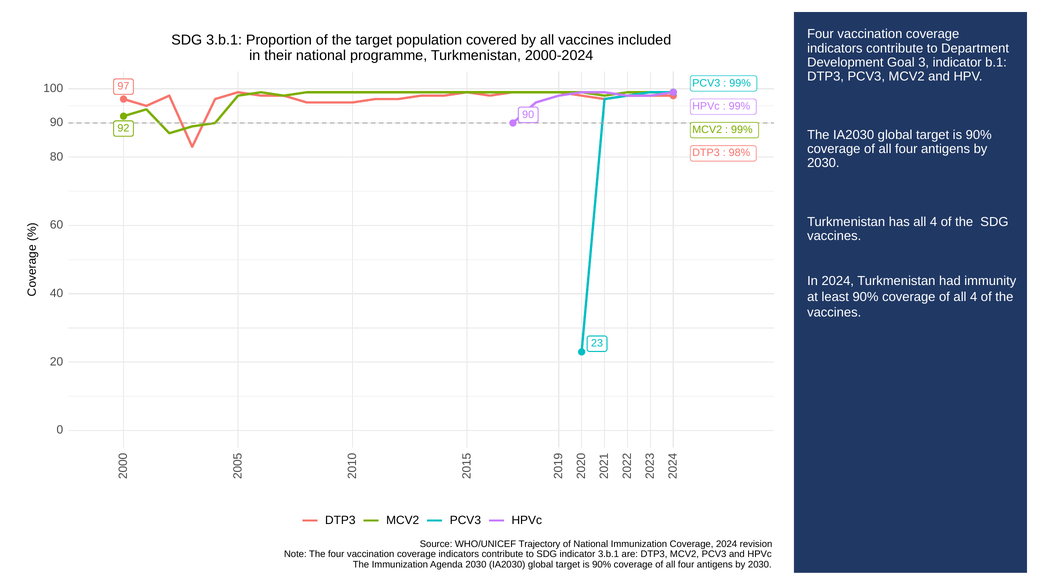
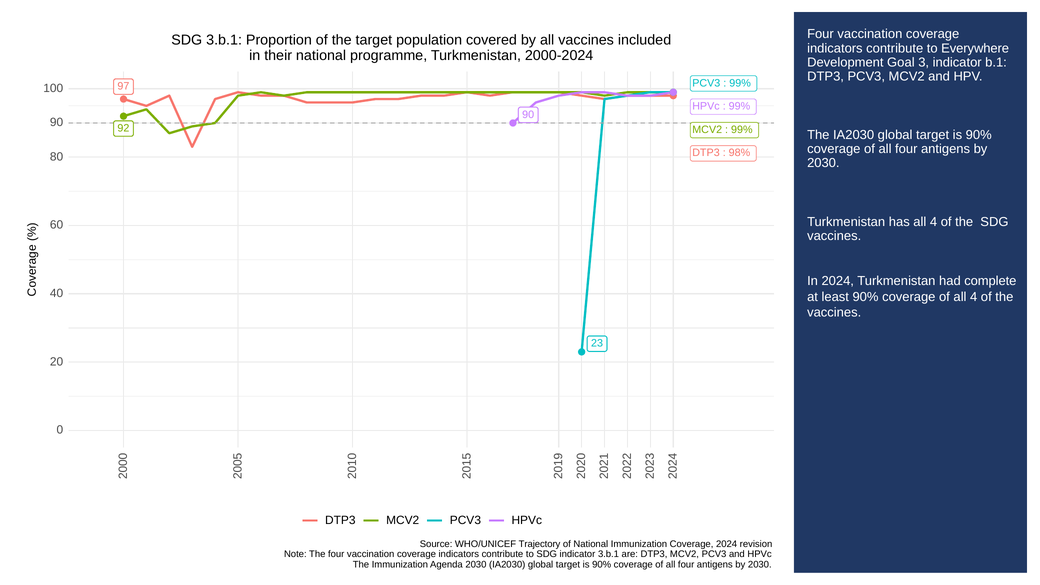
Department: Department -> Everywhere
immunity: immunity -> complete
